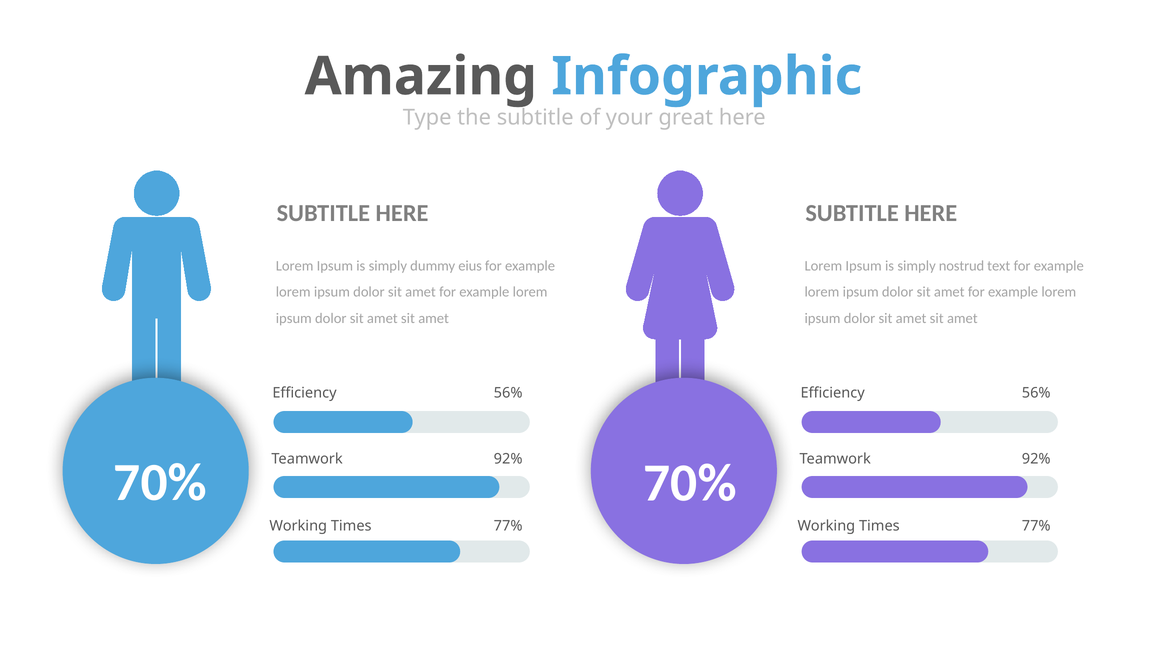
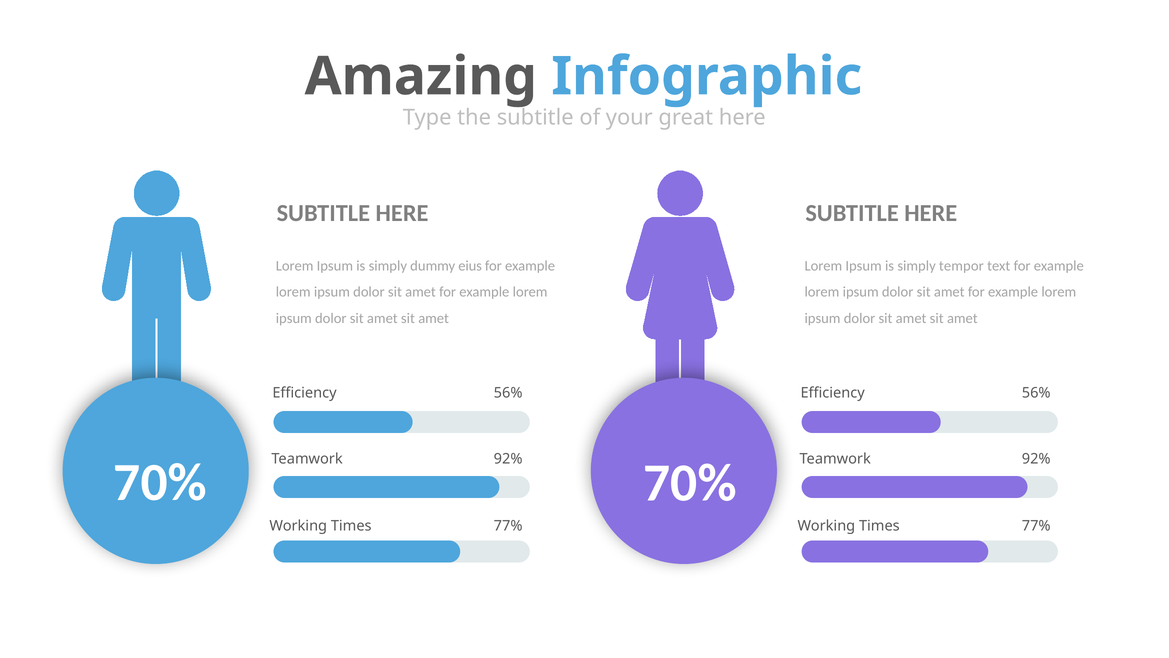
nostrud: nostrud -> tempor
